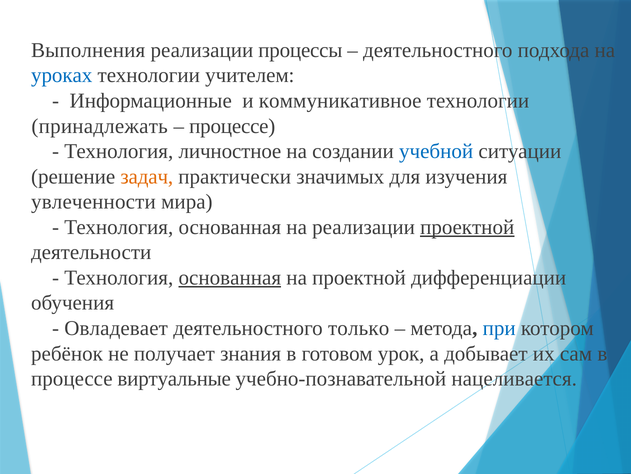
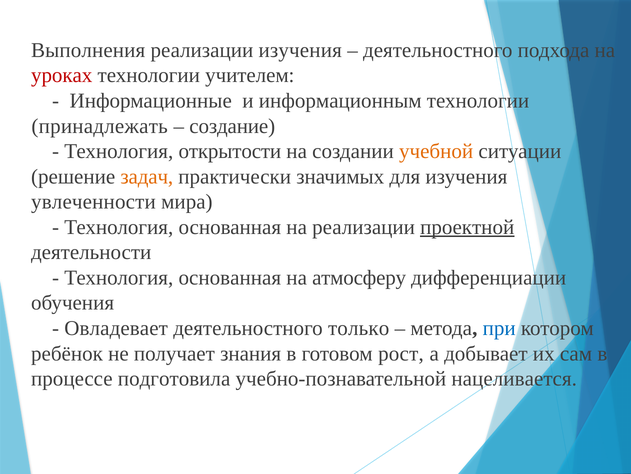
реализации процессы: процессы -> изучения
уроках colour: blue -> red
коммуникативное: коммуникативное -> информационным
процессе at (232, 126): процессе -> создание
личностное: личностное -> открытости
учебной colour: blue -> orange
основанная at (230, 277) underline: present -> none
на проектной: проектной -> атмосферу
урок: урок -> рост
виртуальные: виртуальные -> подготовила
